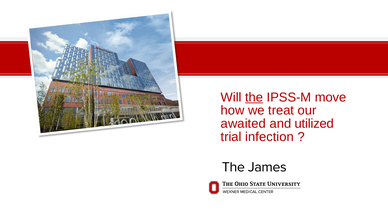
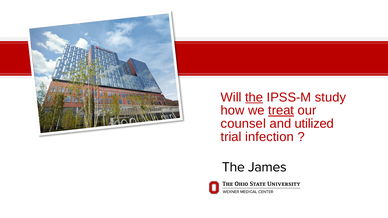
move: move -> study
treat underline: none -> present
awaited: awaited -> counsel
